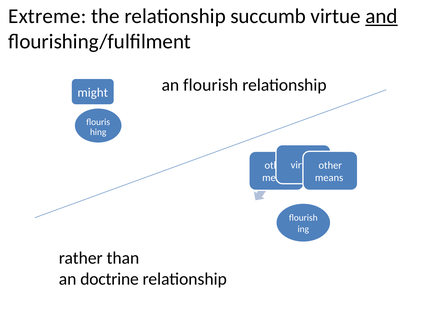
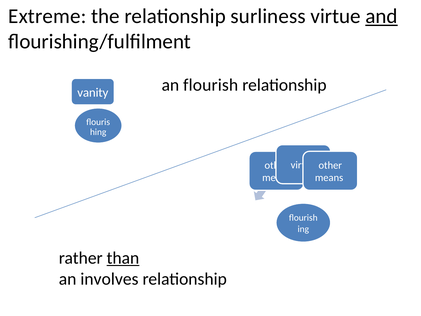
succumb: succumb -> surliness
might: might -> vanity
than underline: none -> present
doctrine: doctrine -> involves
